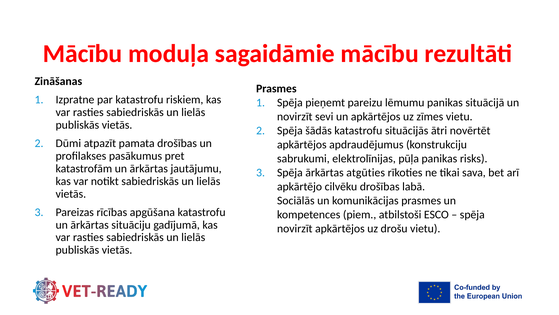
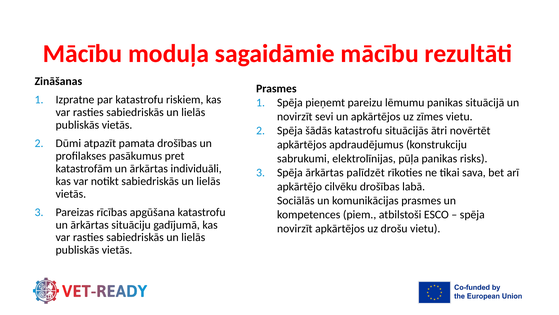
jautājumu: jautājumu -> individuāli
atgūties: atgūties -> palīdzēt
